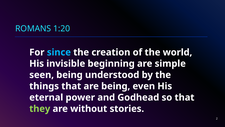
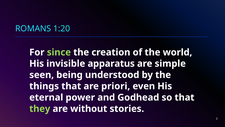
since colour: light blue -> light green
beginning: beginning -> apparatus
are being: being -> priori
